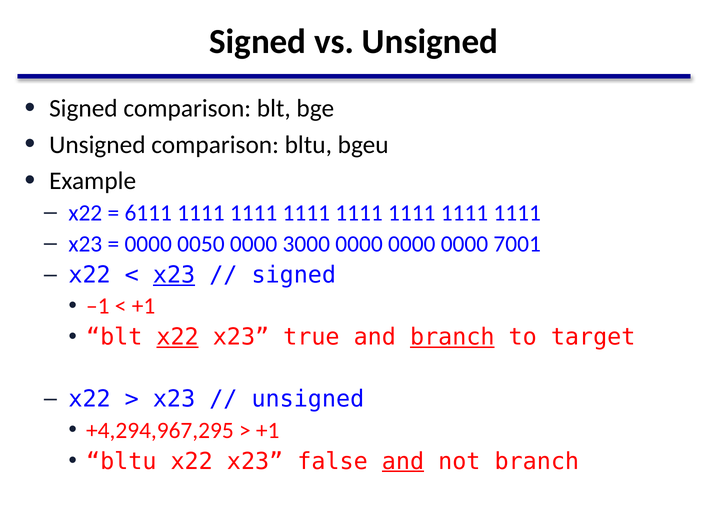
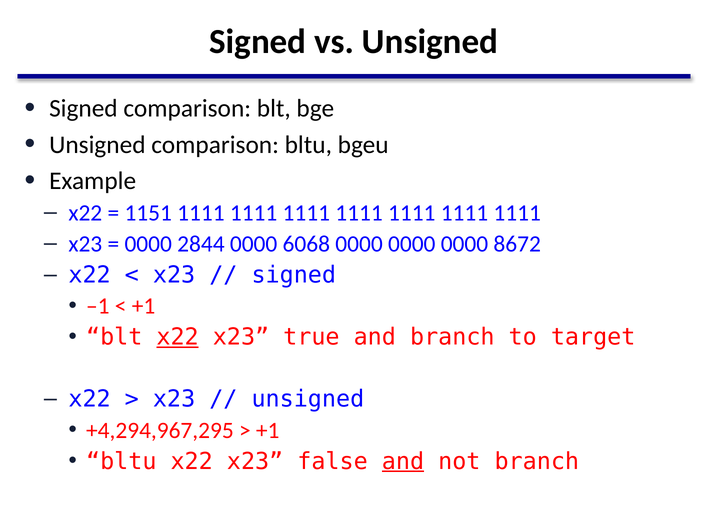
6111: 6111 -> 1151
0050: 0050 -> 2844
3000: 3000 -> 6068
7001: 7001 -> 8672
x23 at (174, 275) underline: present -> none
branch at (452, 337) underline: present -> none
